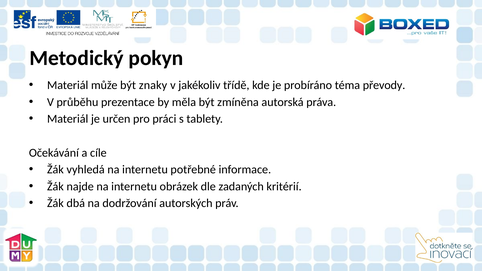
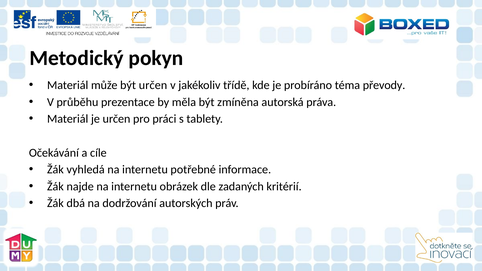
být znaky: znaky -> určen
